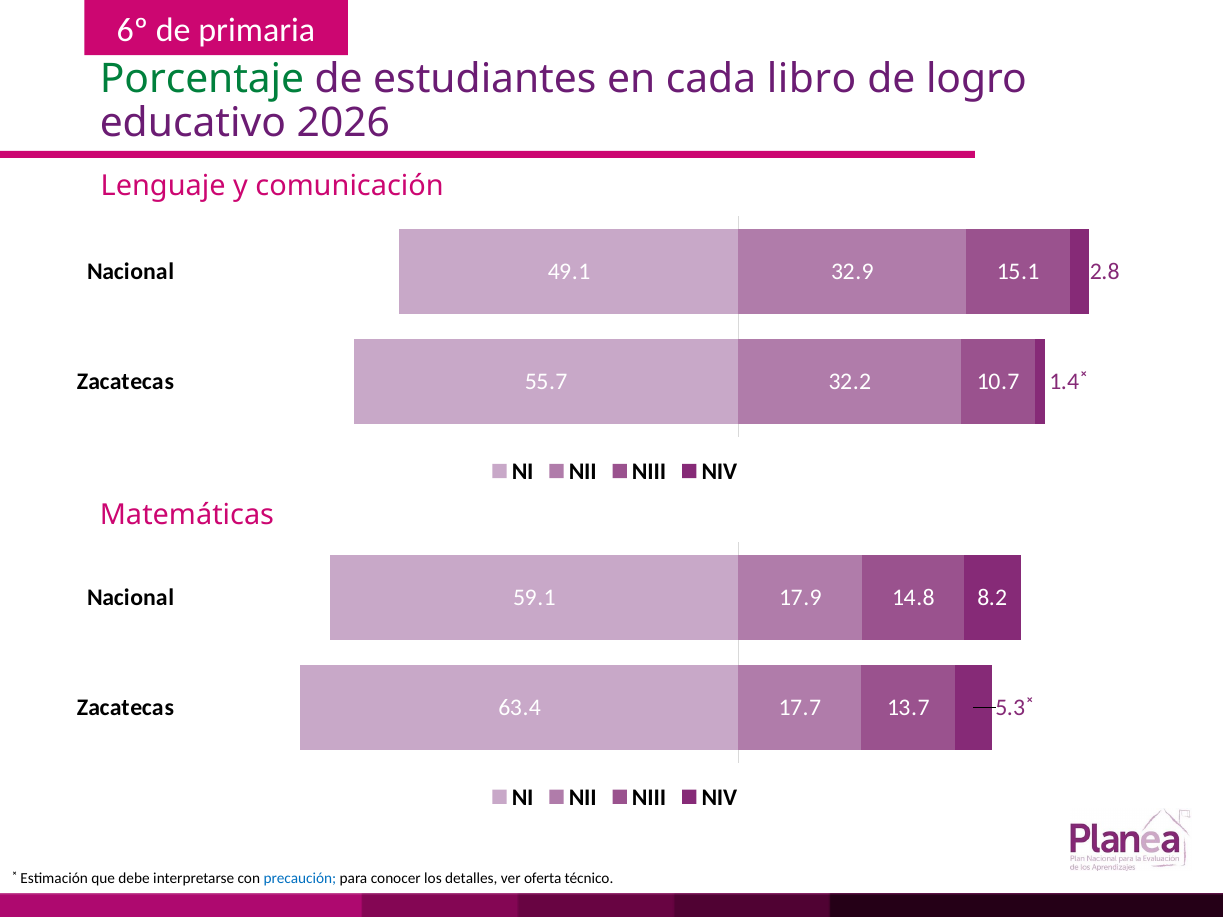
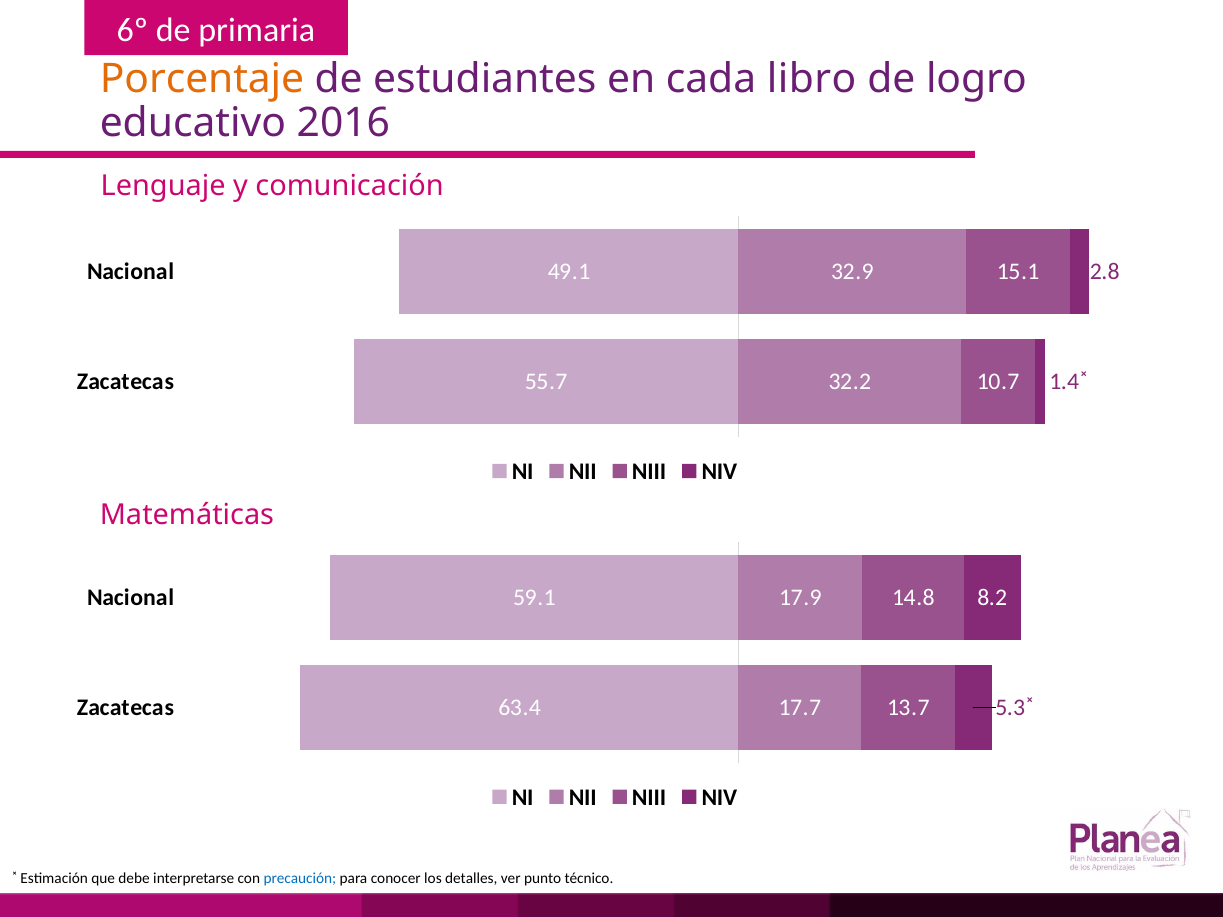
Porcentaje colour: green -> orange
2026: 2026 -> 2016
oferta: oferta -> punto
